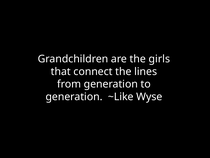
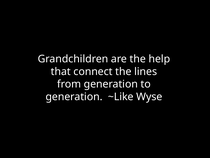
girls: girls -> help
